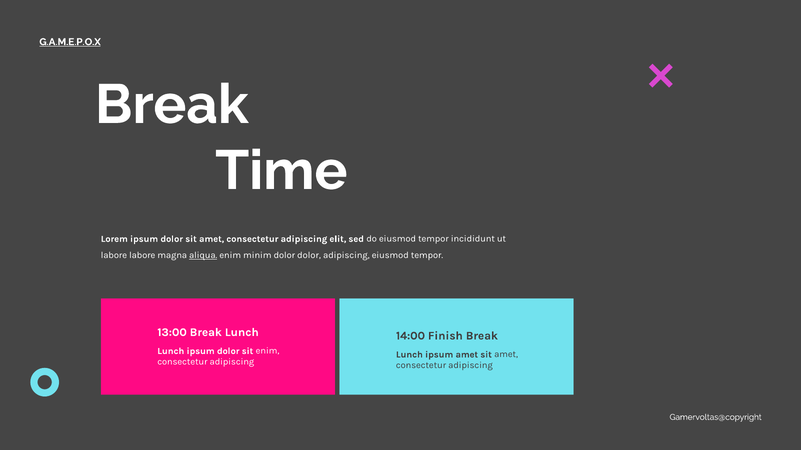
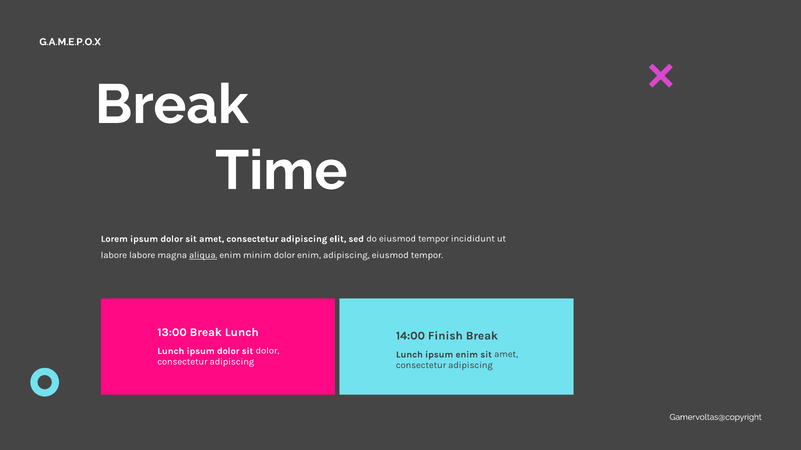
G.A.M.E.P.O.X underline: present -> none
dolor dolor: dolor -> enim
sit enim: enim -> dolor
ipsum amet: amet -> enim
